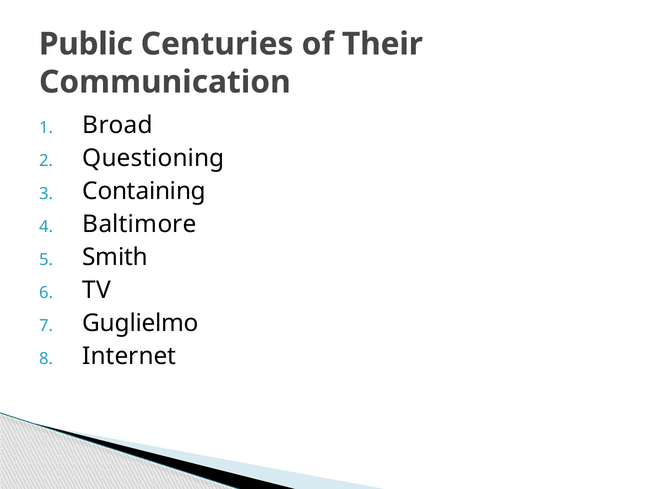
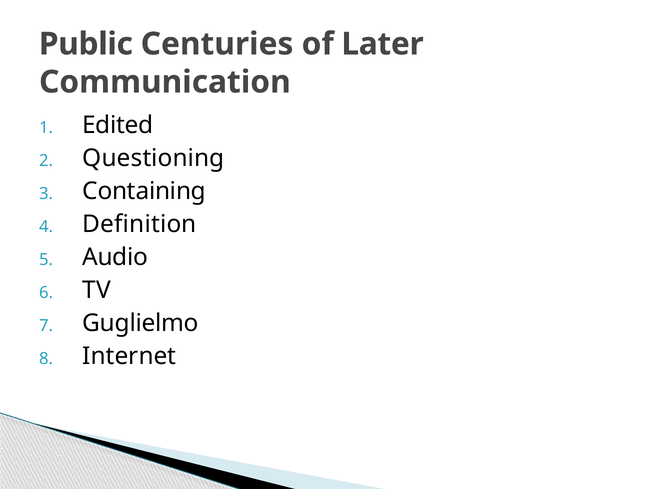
Their: Their -> Later
Broad: Broad -> Edited
Baltimore: Baltimore -> Definition
Smith: Smith -> Audio
